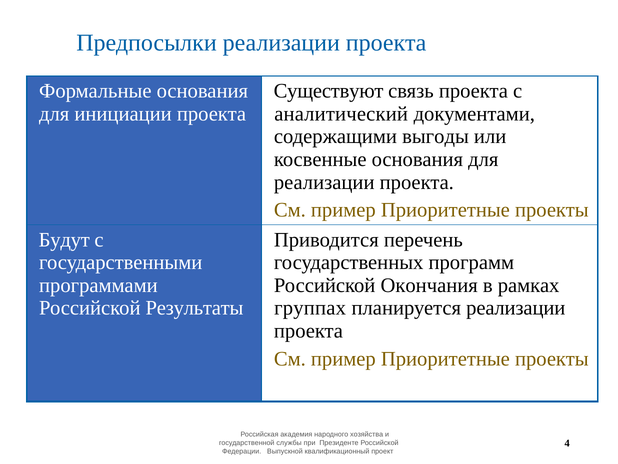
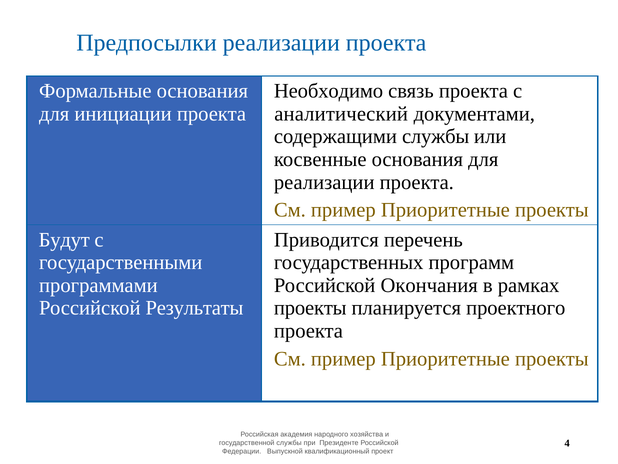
Существуют: Существуют -> Необходимо
содержащими выгоды: выгоды -> службы
группах at (310, 308): группах -> проекты
планируется реализации: реализации -> проектного
